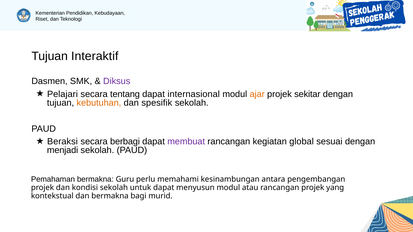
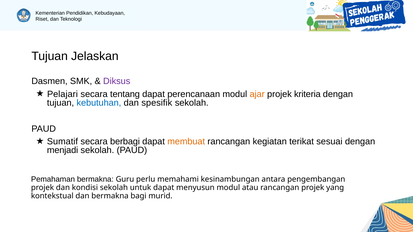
Interaktif: Interaktif -> Jelaskan
internasional: internasional -> perencanaan
sekitar: sekitar -> kriteria
kebutuhan colour: orange -> blue
Beraksi: Beraksi -> Sumatif
membuat colour: purple -> orange
global: global -> terikat
